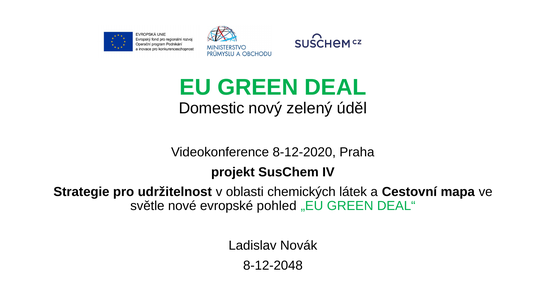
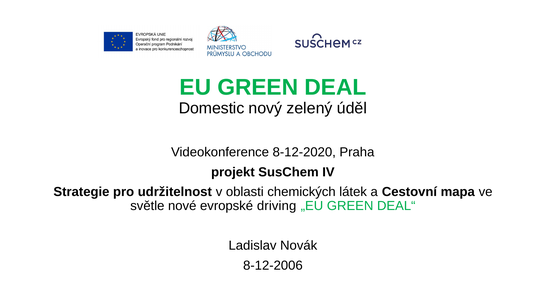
pohled: pohled -> driving
8-12-2048: 8-12-2048 -> 8-12-2006
